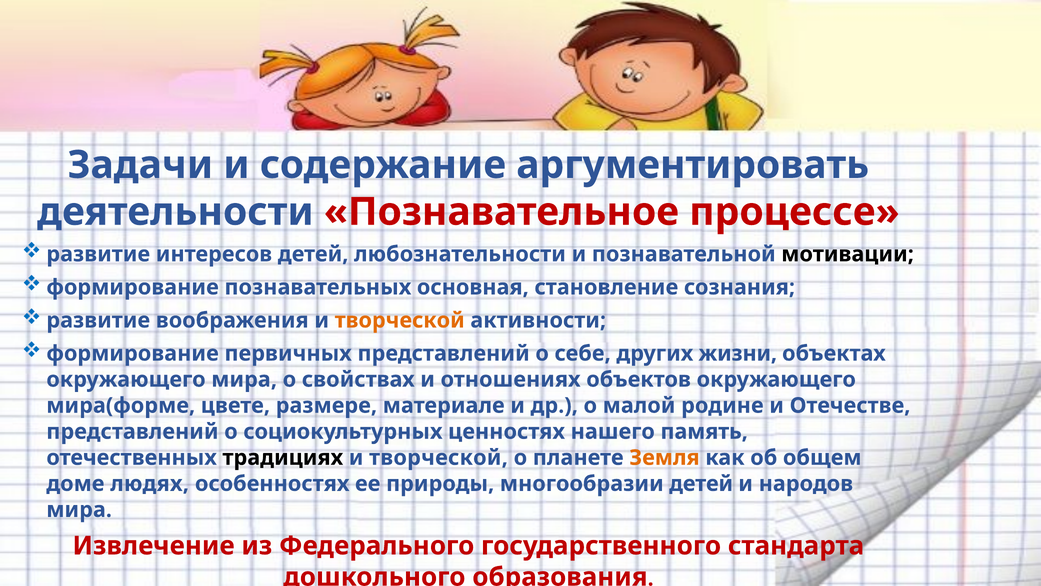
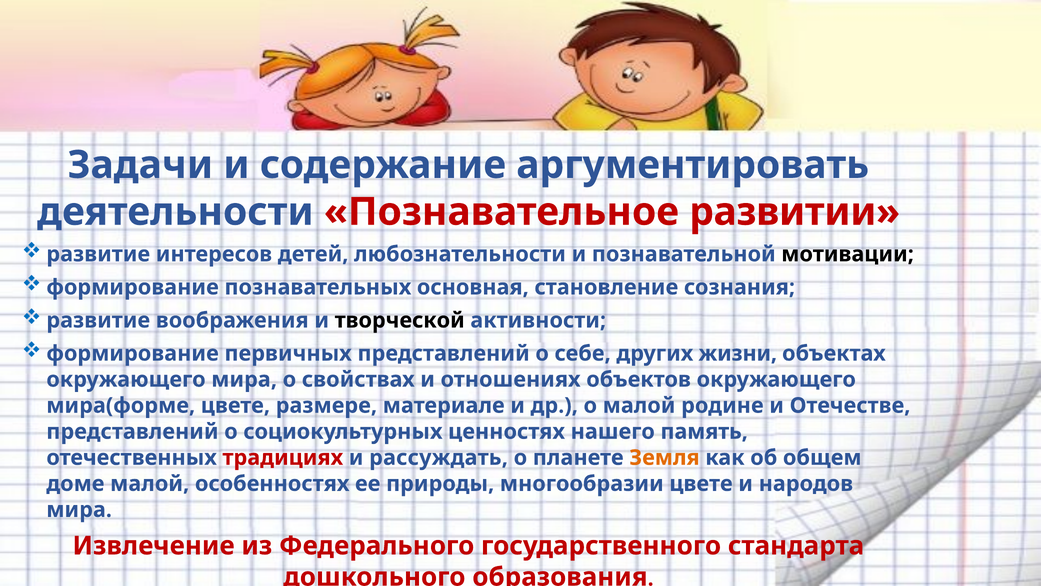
процессе: процессе -> развитии
творческой at (400, 320) colour: orange -> black
традициях colour: black -> red
творческой at (438, 457): творческой -> рассуждать
доме людях: людях -> малой
многообразии детей: детей -> цвете
